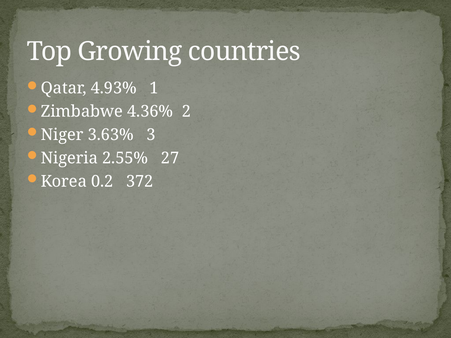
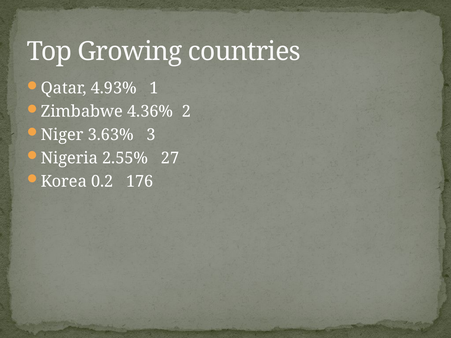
372: 372 -> 176
